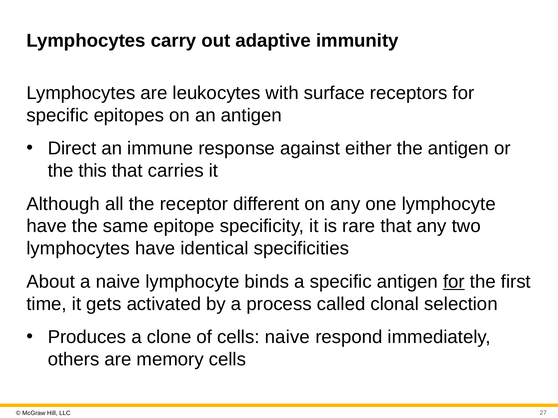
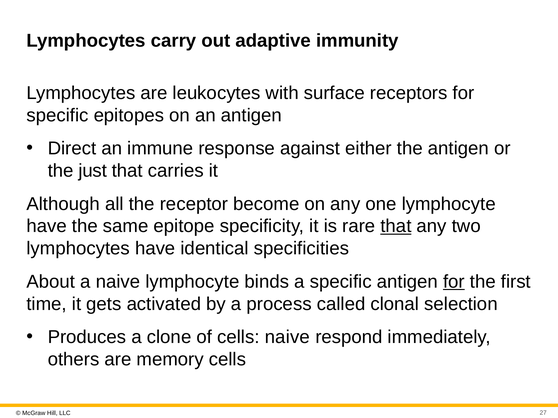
this: this -> just
different: different -> become
that at (396, 226) underline: none -> present
